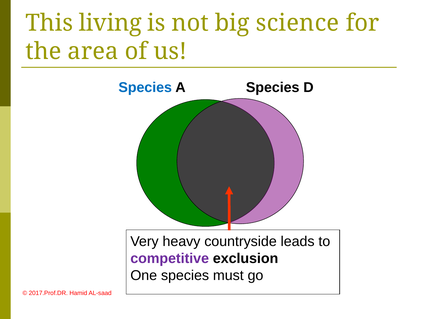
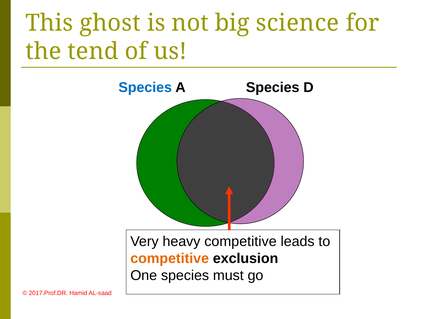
living: living -> ghost
area: area -> tend
heavy countryside: countryside -> competitive
competitive at (170, 258) colour: purple -> orange
